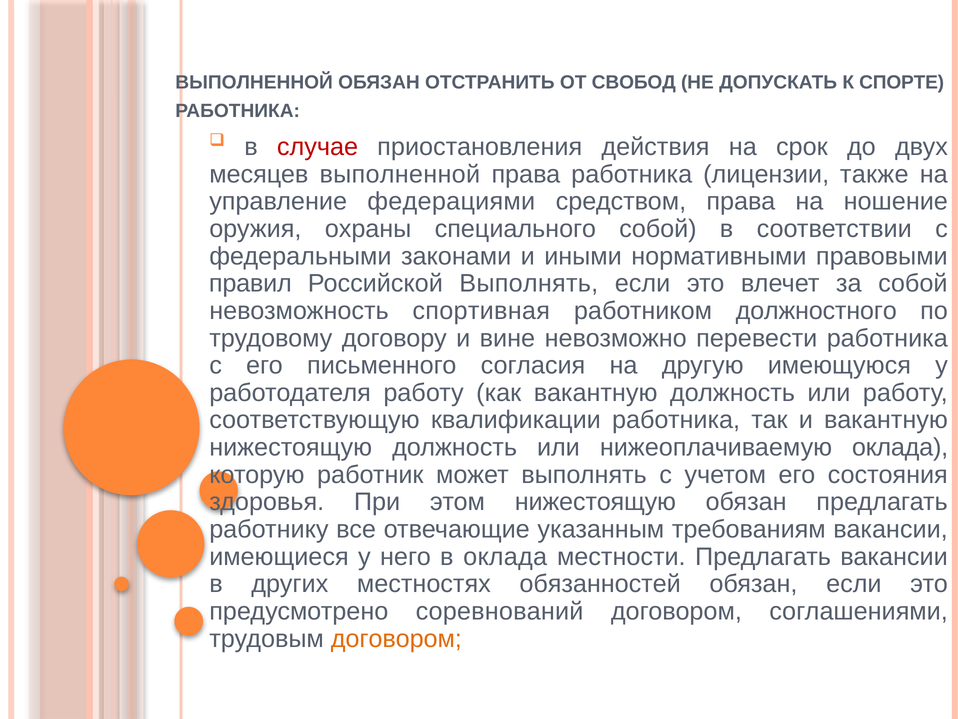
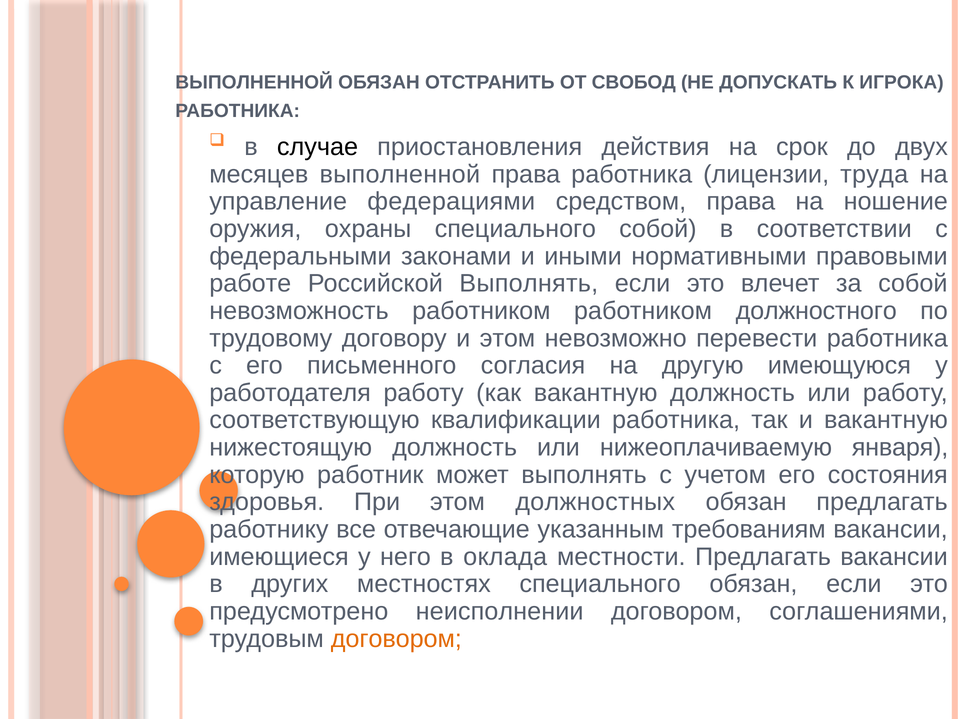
СПОРТЕ: СПОРТЕ -> ИГРОКА
случае colour: red -> black
также: также -> труда
правил: правил -> работе
невозможность спортивная: спортивная -> работником
и вине: вине -> этом
нижеоплачиваемую оклада: оклада -> января
этом нижестоящую: нижестоящую -> должностных
местностях обязанностей: обязанностей -> специального
соревнований: соревнований -> неисполнении
